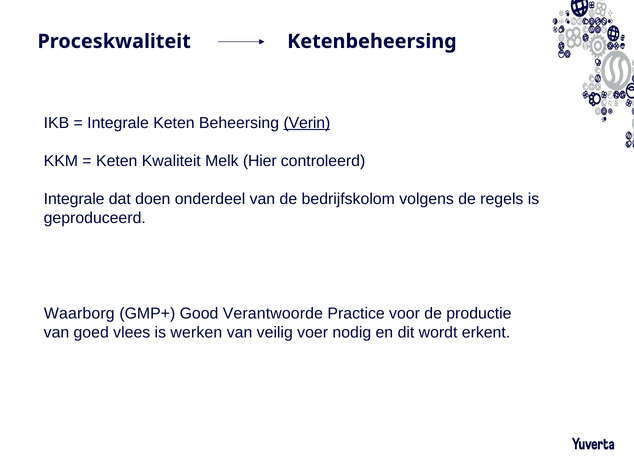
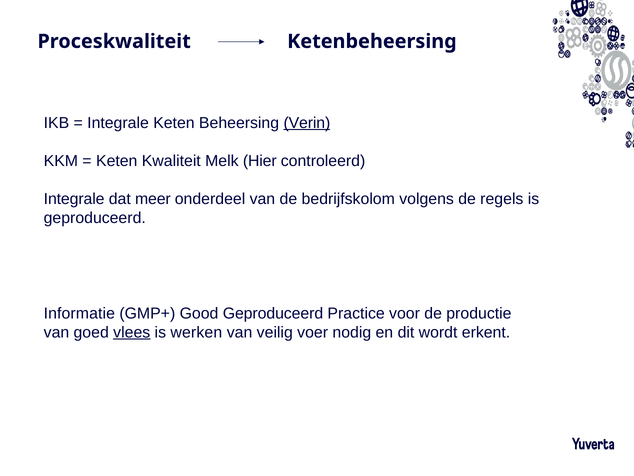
doen: doen -> meer
Waarborg: Waarborg -> Informatie
Good Verantwoorde: Verantwoorde -> Geproduceerd
vlees underline: none -> present
